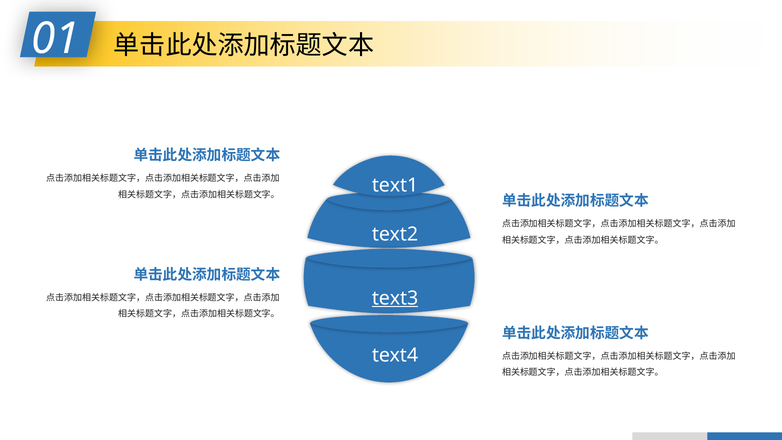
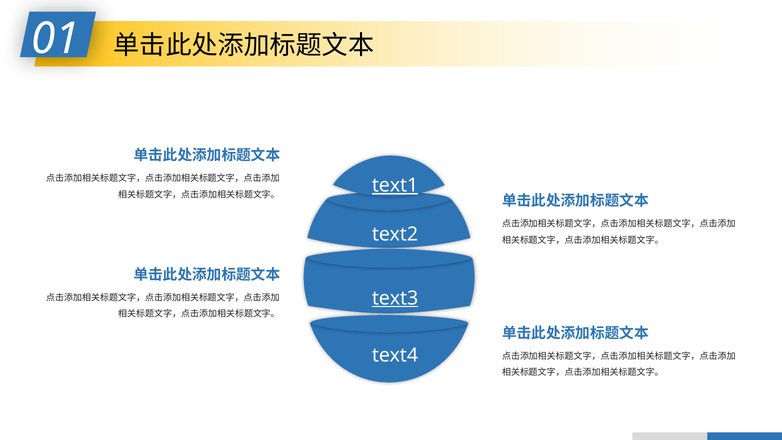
text1 underline: none -> present
